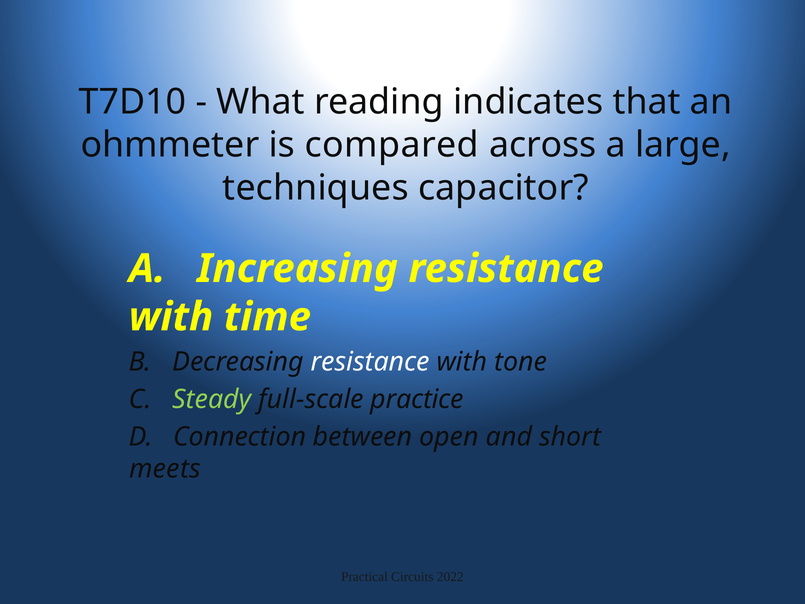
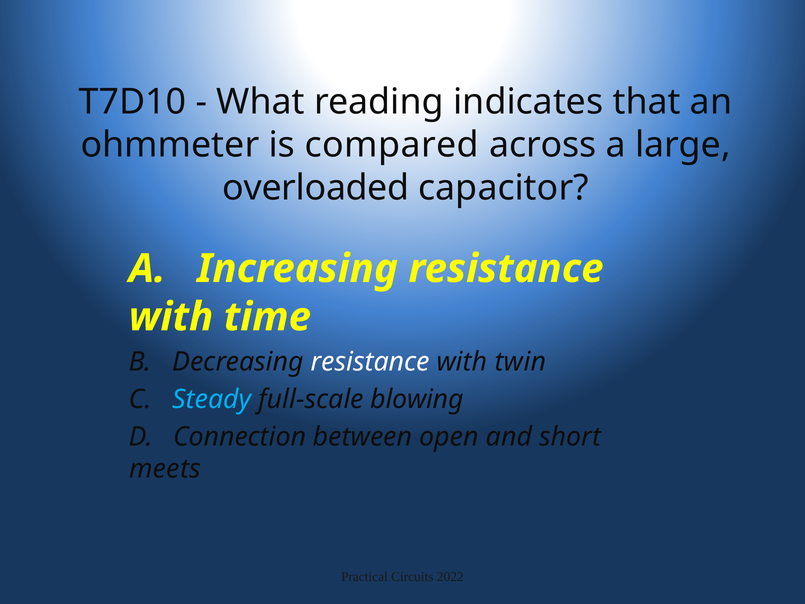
techniques: techniques -> overloaded
tone: tone -> twin
Steady colour: light green -> light blue
practice: practice -> blowing
